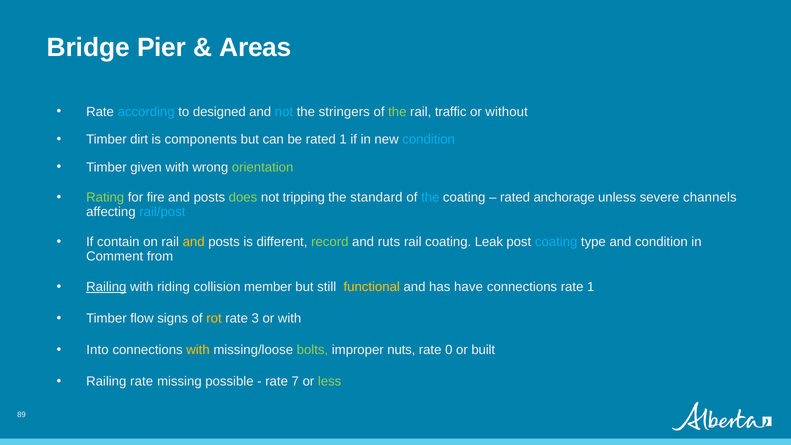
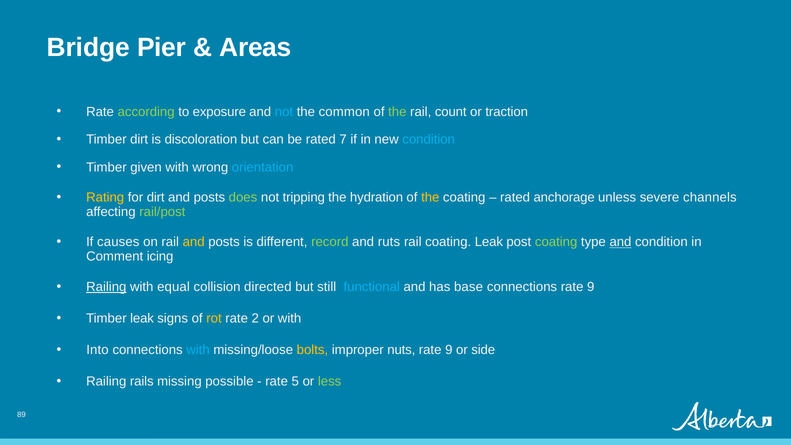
according colour: light blue -> light green
designed: designed -> exposure
stringers: stringers -> common
traffic: traffic -> count
without: without -> traction
components: components -> discoloration
rated 1: 1 -> 7
orientation colour: light green -> light blue
Rating colour: light green -> yellow
for fire: fire -> dirt
standard: standard -> hydration
the at (430, 197) colour: light blue -> yellow
rail/post colour: light blue -> light green
contain: contain -> causes
coating at (556, 242) colour: light blue -> light green
and at (620, 242) underline: none -> present
from: from -> icing
riding: riding -> equal
member: member -> directed
functional colour: yellow -> light blue
have: have -> base
connections rate 1: 1 -> 9
Timber flow: flow -> leak
3: 3 -> 2
with at (198, 350) colour: yellow -> light blue
bolts colour: light green -> yellow
0 at (449, 350): 0 -> 9
built: built -> side
Railing rate: rate -> rails
7: 7 -> 5
